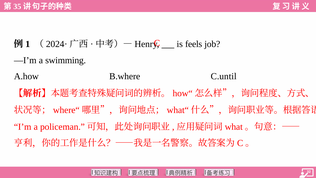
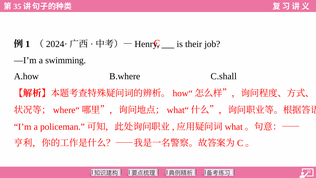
feels: feels -> their
C.until: C.until -> C.shall
